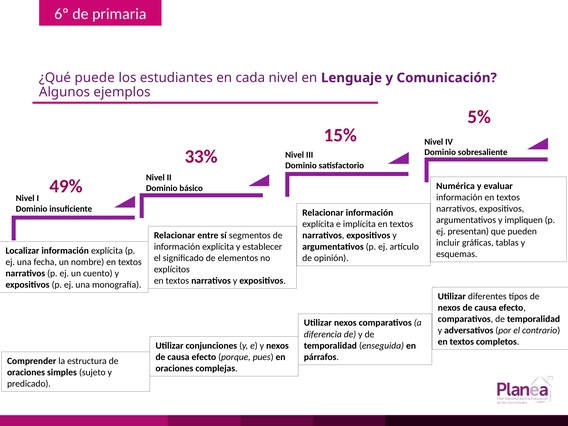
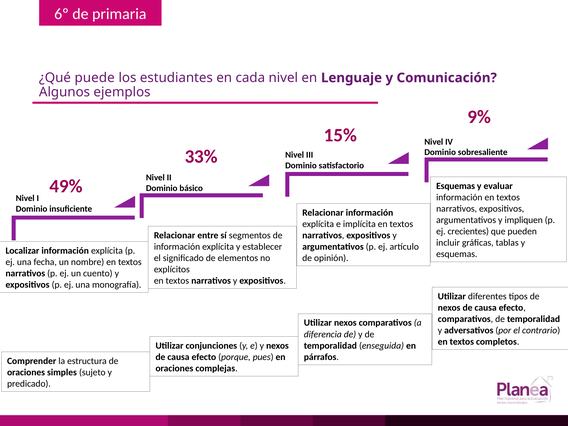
5%: 5% -> 9%
Numérica at (456, 186): Numérica -> Esquemas
presentan: presentan -> crecientes
